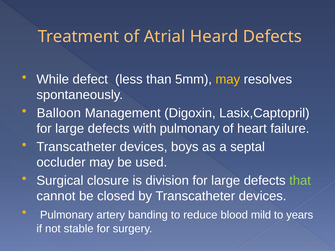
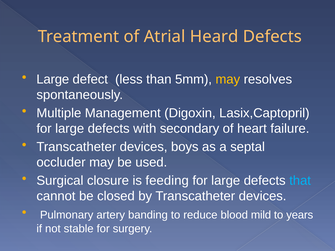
While at (53, 79): While -> Large
Balloon: Balloon -> Multiple
with pulmonary: pulmonary -> secondary
division: division -> feeding
that colour: light green -> light blue
